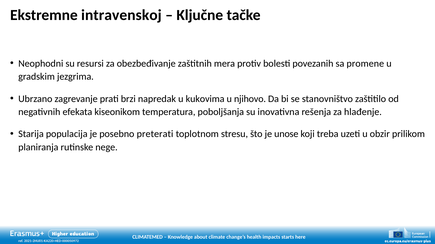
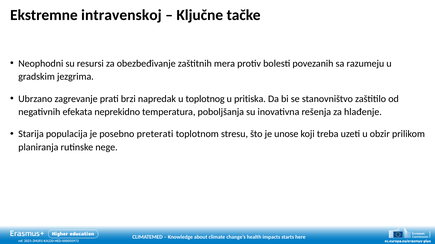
promene: promene -> razumeju
kukovima: kukovima -> toplotnog
njihovo: njihovo -> pritiska
kiseonikom: kiseonikom -> neprekidno
